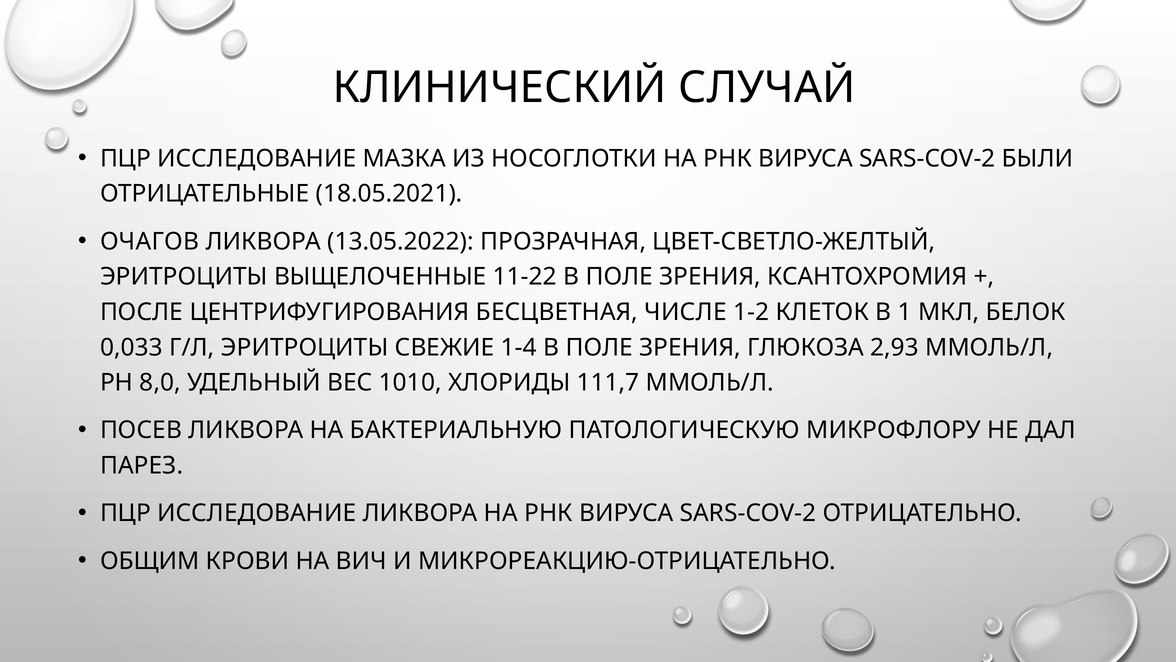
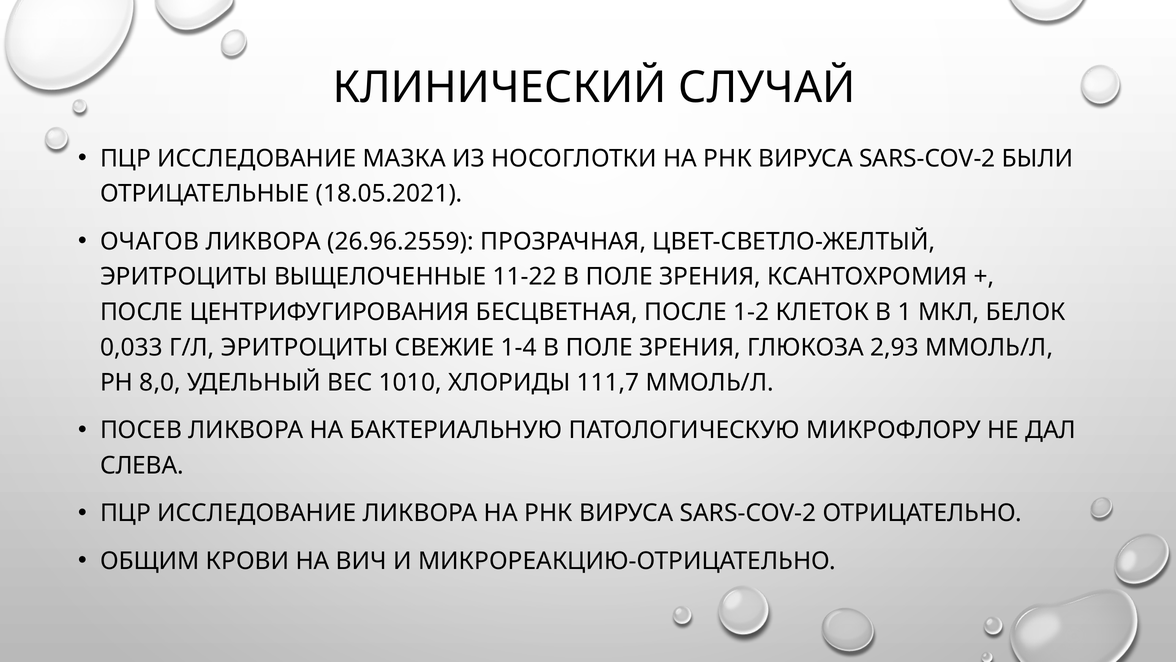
13.05.2022: 13.05.2022 -> 26.96.2559
БЕСЦВЕТНАЯ ЧИСЛЕ: ЧИСЛЕ -> ПОСЛЕ
ПАРЕЗ: ПАРЕЗ -> СЛЕВА
